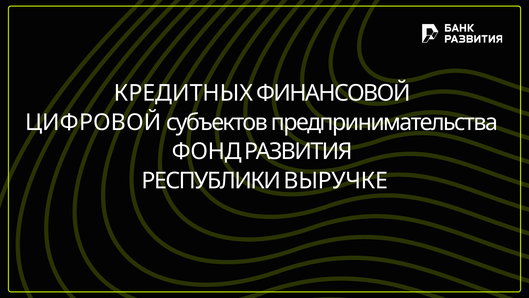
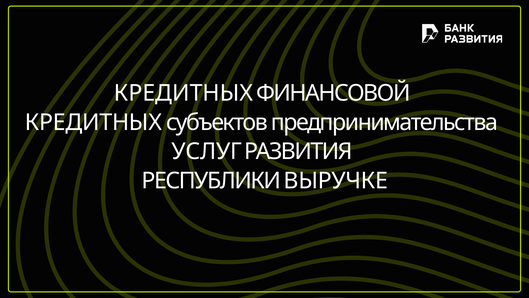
ЦИФРОВОЙ at (93, 122): ЦИФРОВОЙ -> КРЕДИТНЫХ
ФОНД: ФОНД -> УСЛУГ
